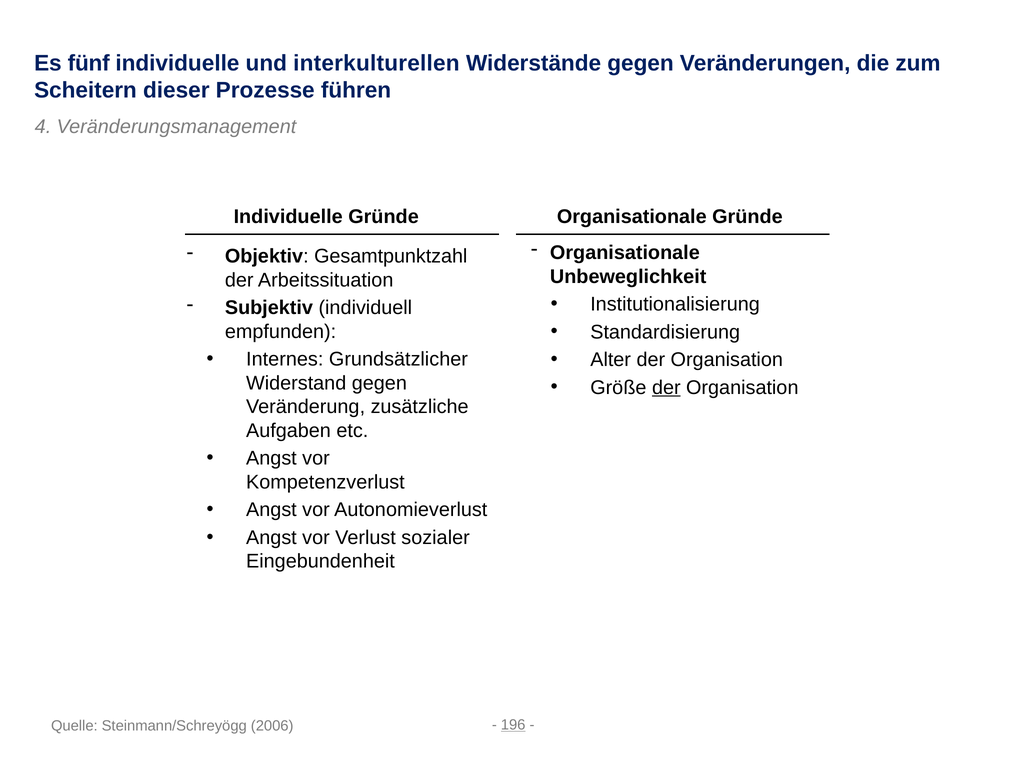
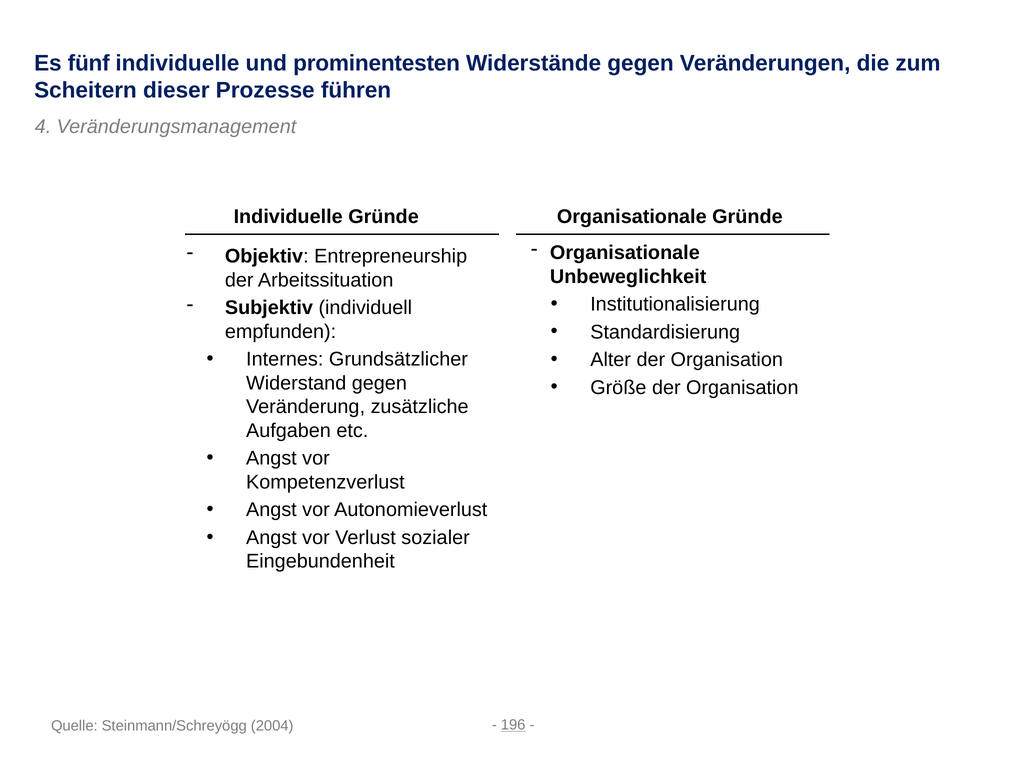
interkulturellen: interkulturellen -> prominentesten
Gesamtpunktzahl: Gesamtpunktzahl -> Entrepreneurship
der at (666, 387) underline: present -> none
2006: 2006 -> 2004
